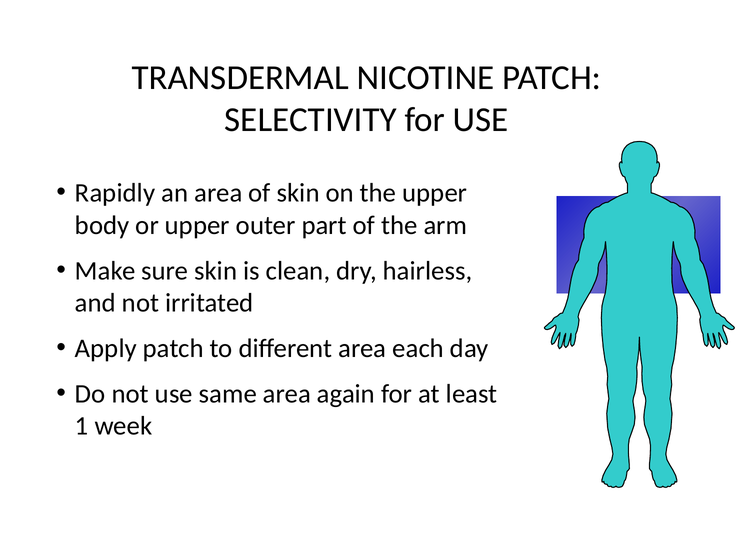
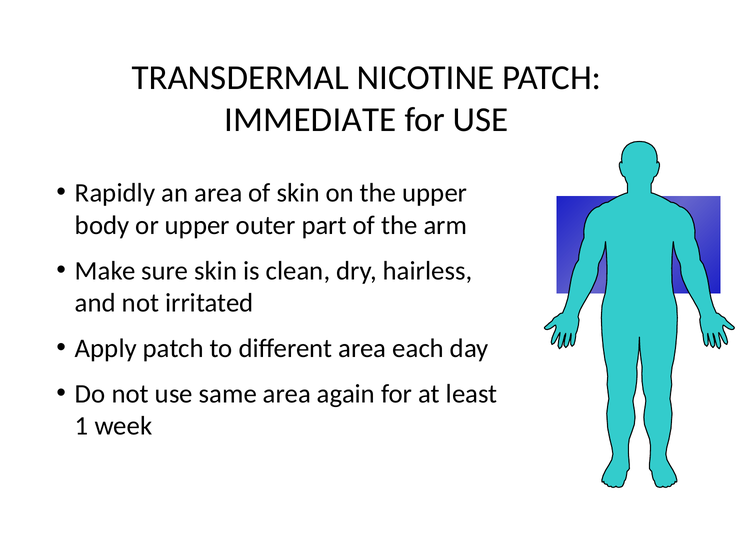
SELECTIVITY: SELECTIVITY -> IMMEDIATE
